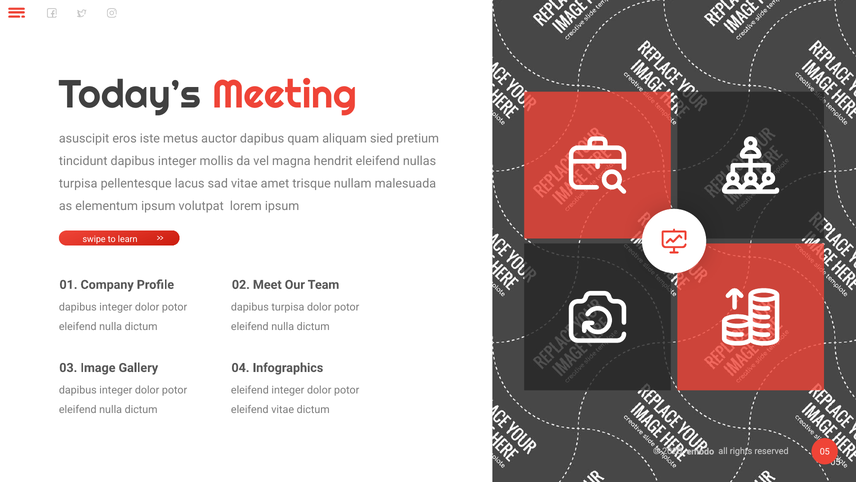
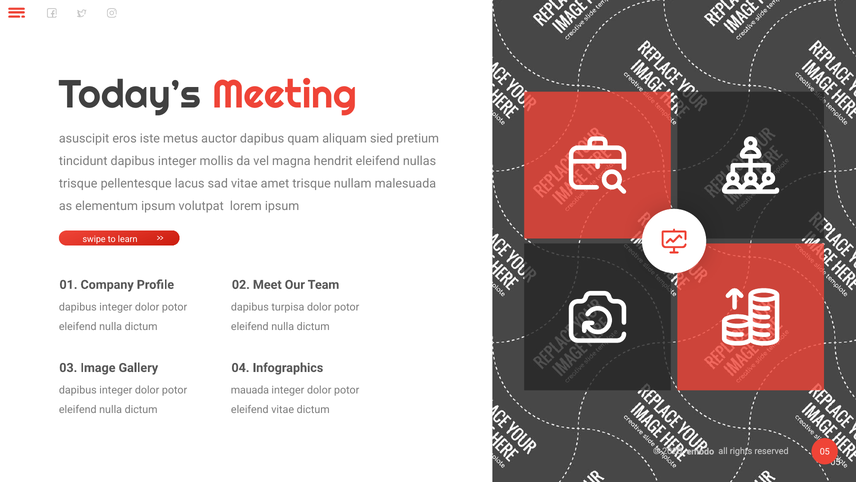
turpisa at (78, 183): turpisa -> trisque
eleifend at (250, 390): eleifend -> mauada
